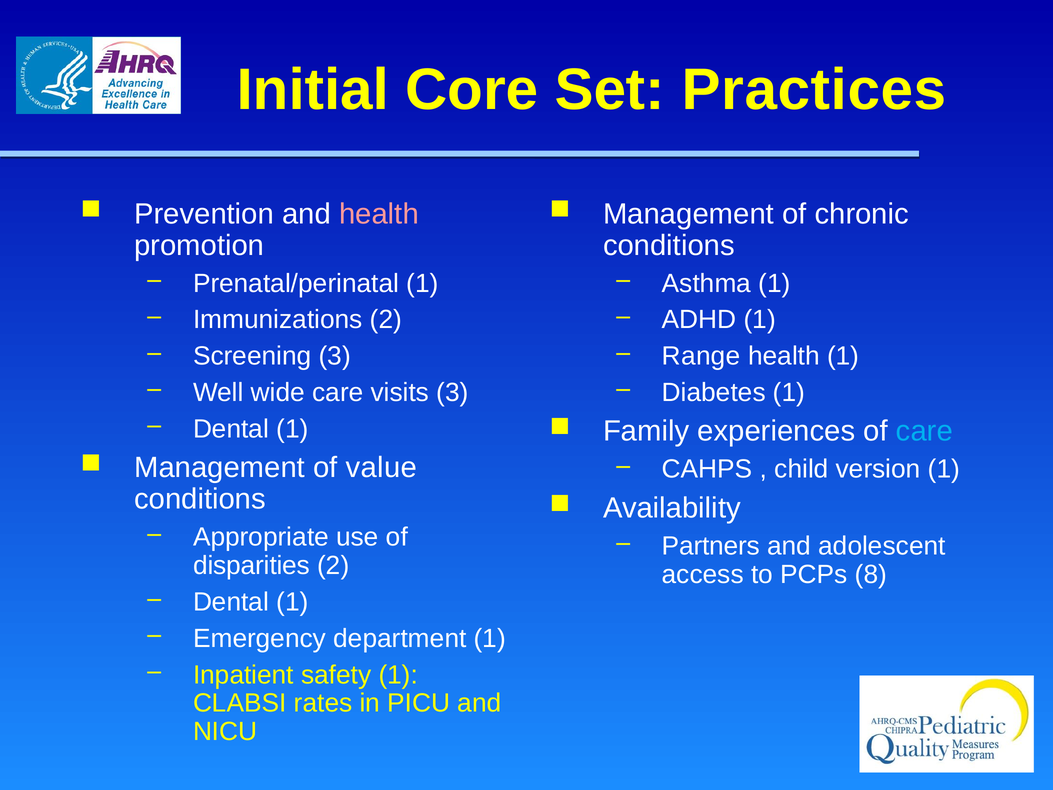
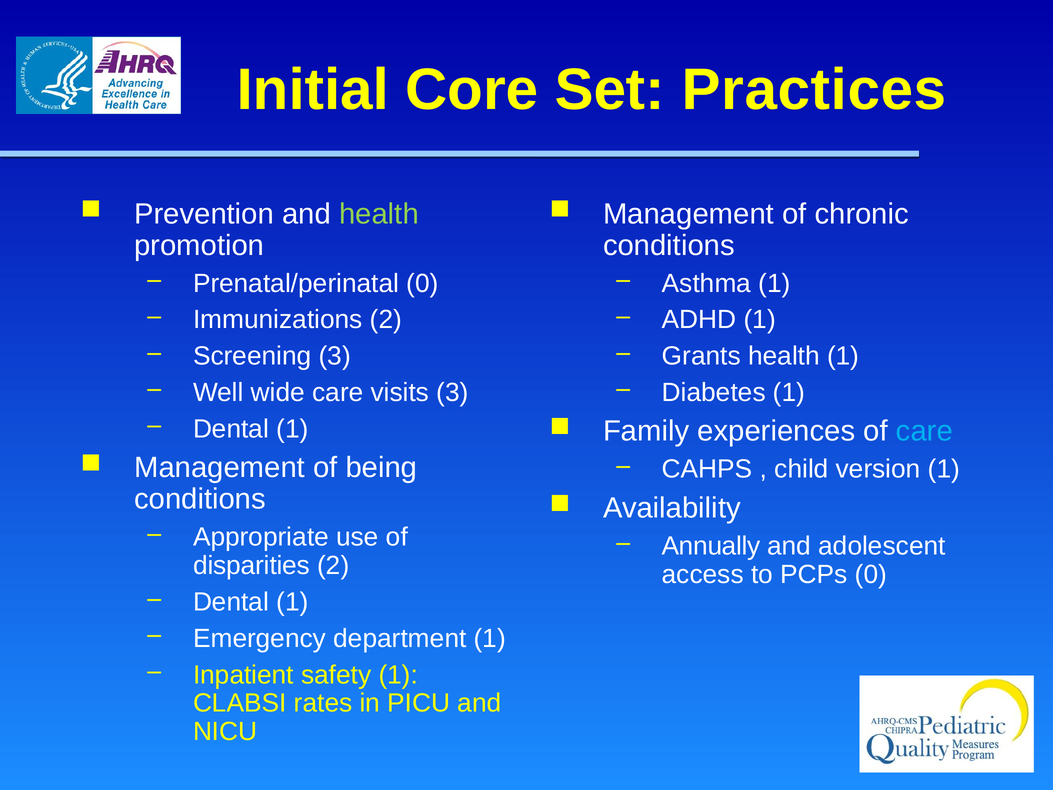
health at (379, 214) colour: pink -> light green
Prenatal/perinatal 1: 1 -> 0
Range: Range -> Grants
value: value -> being
Partners: Partners -> Annually
PCPs 8: 8 -> 0
